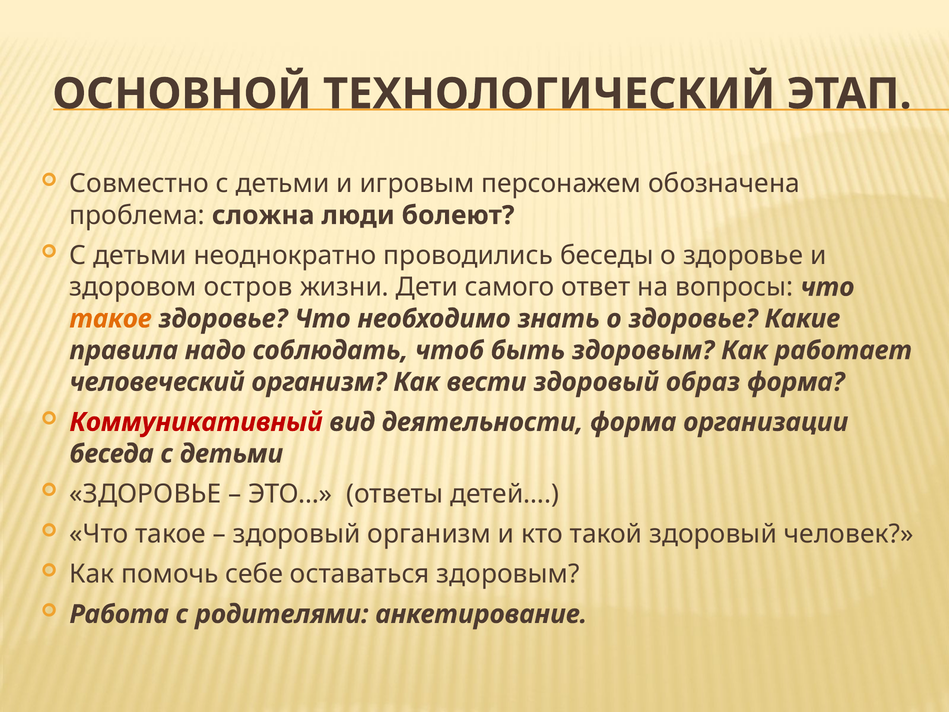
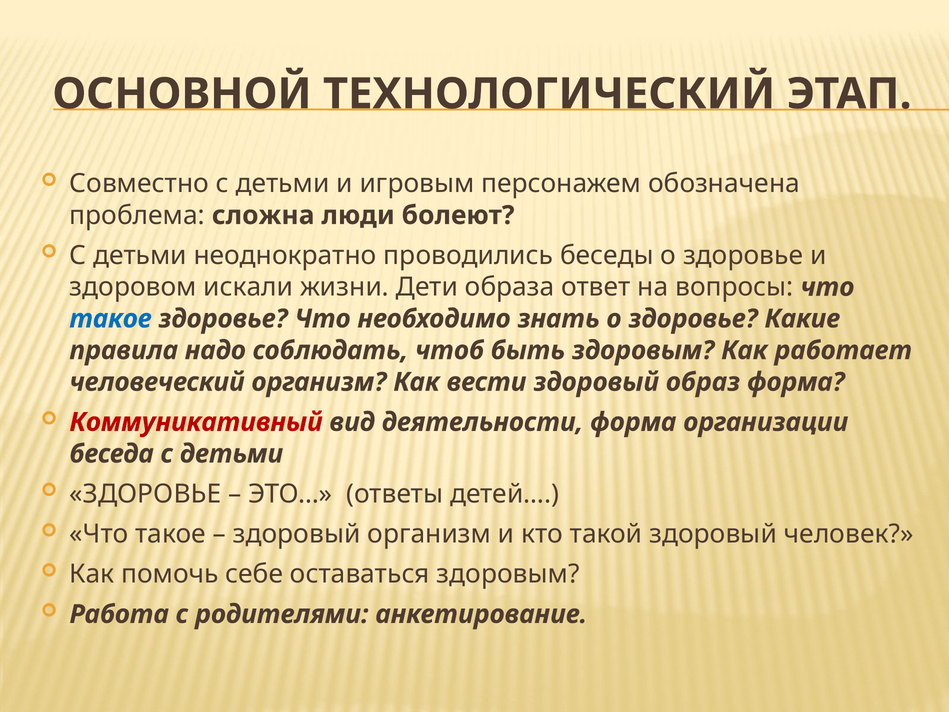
остров: остров -> искали
самого: самого -> образа
такое at (110, 319) colour: orange -> blue
